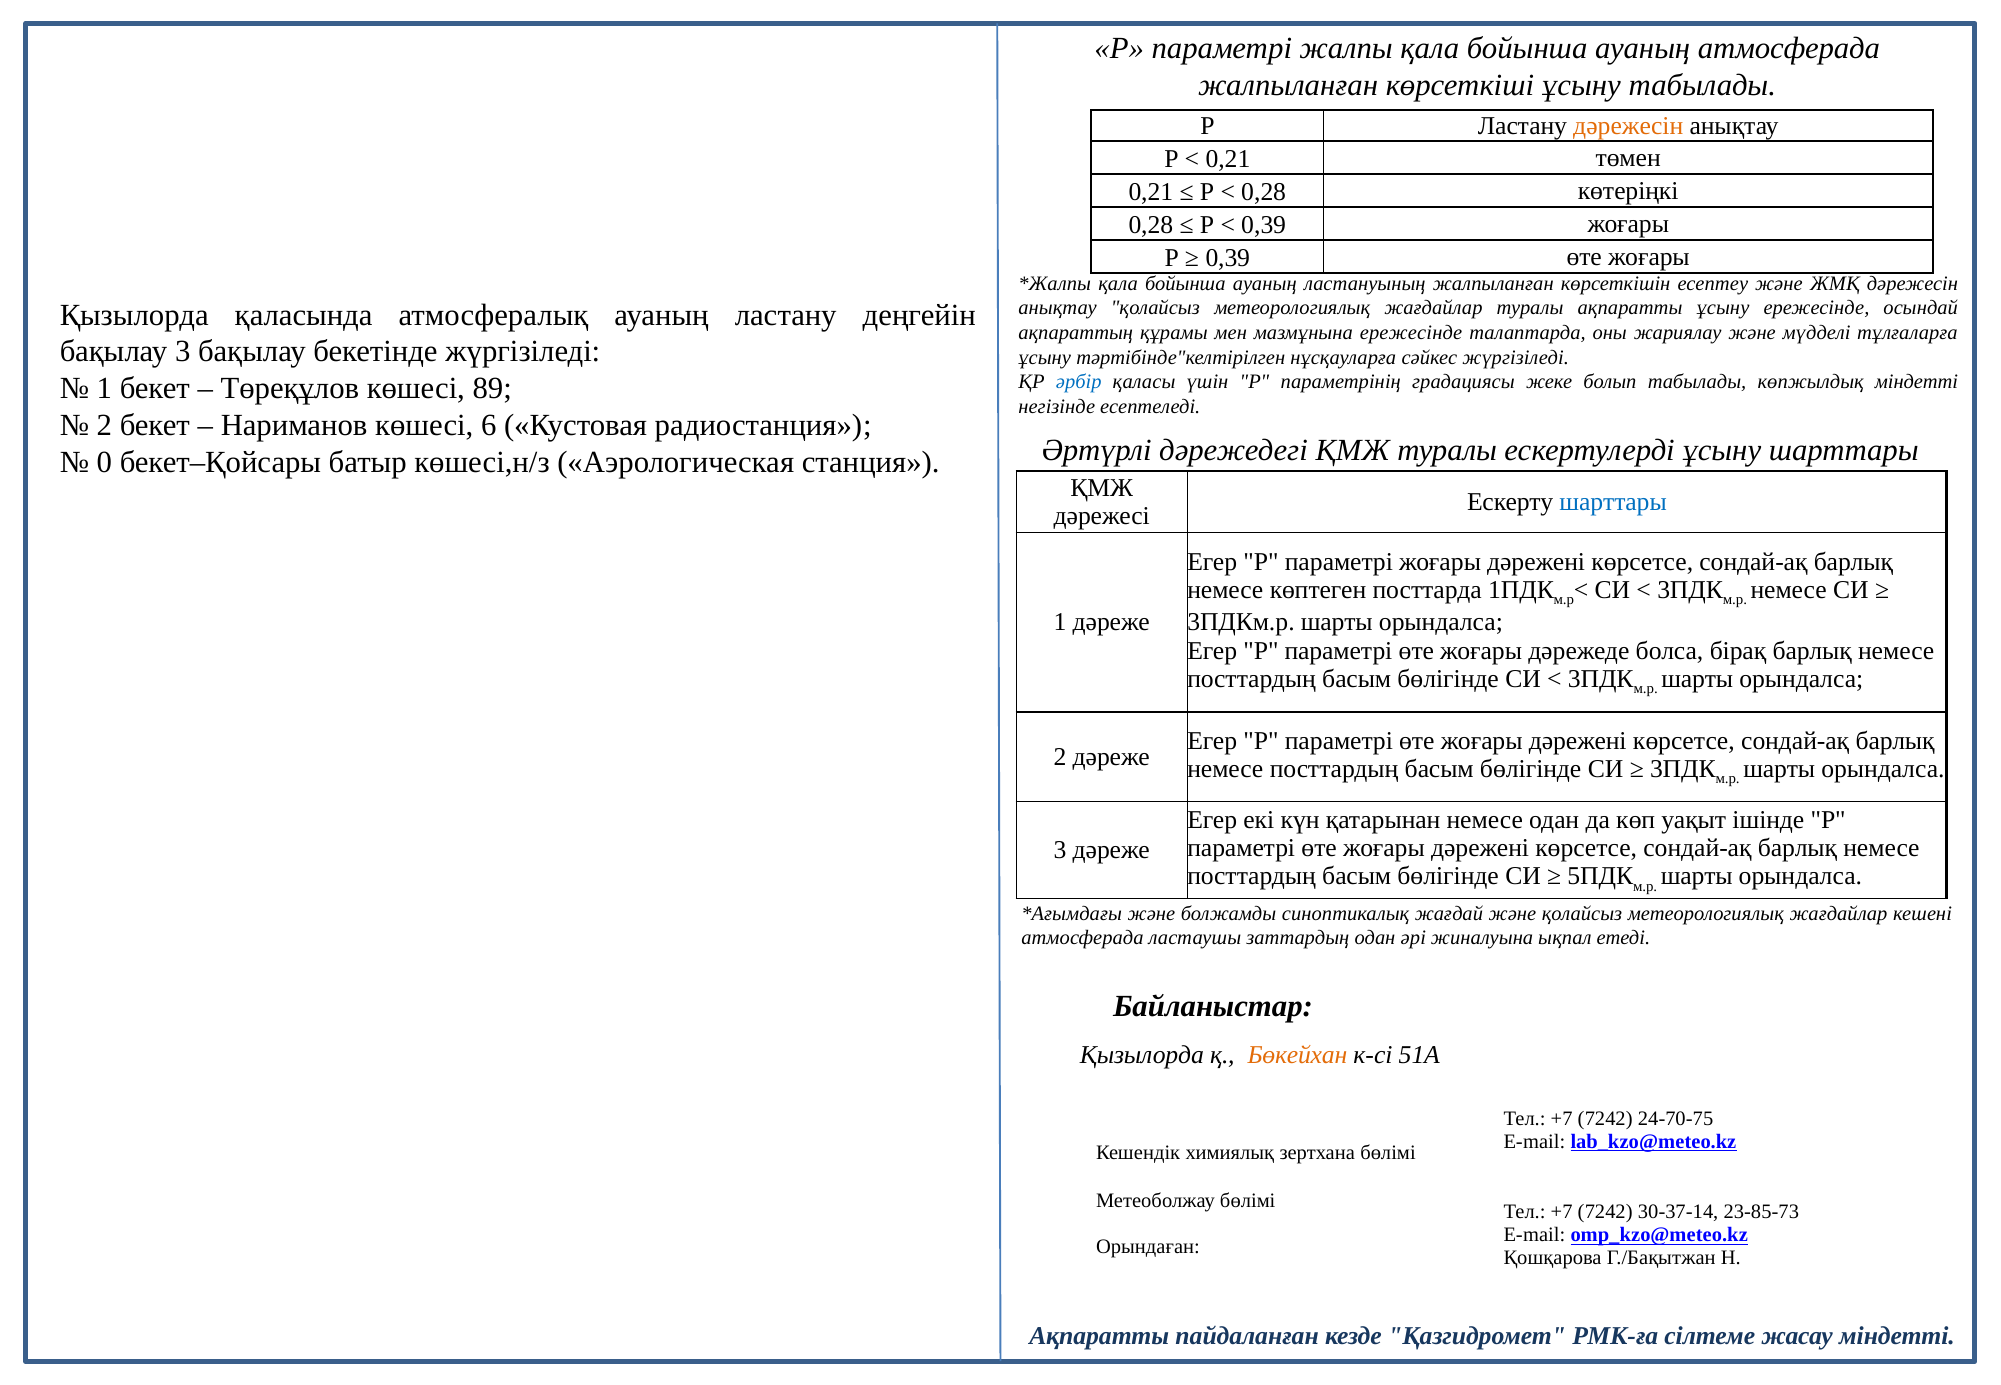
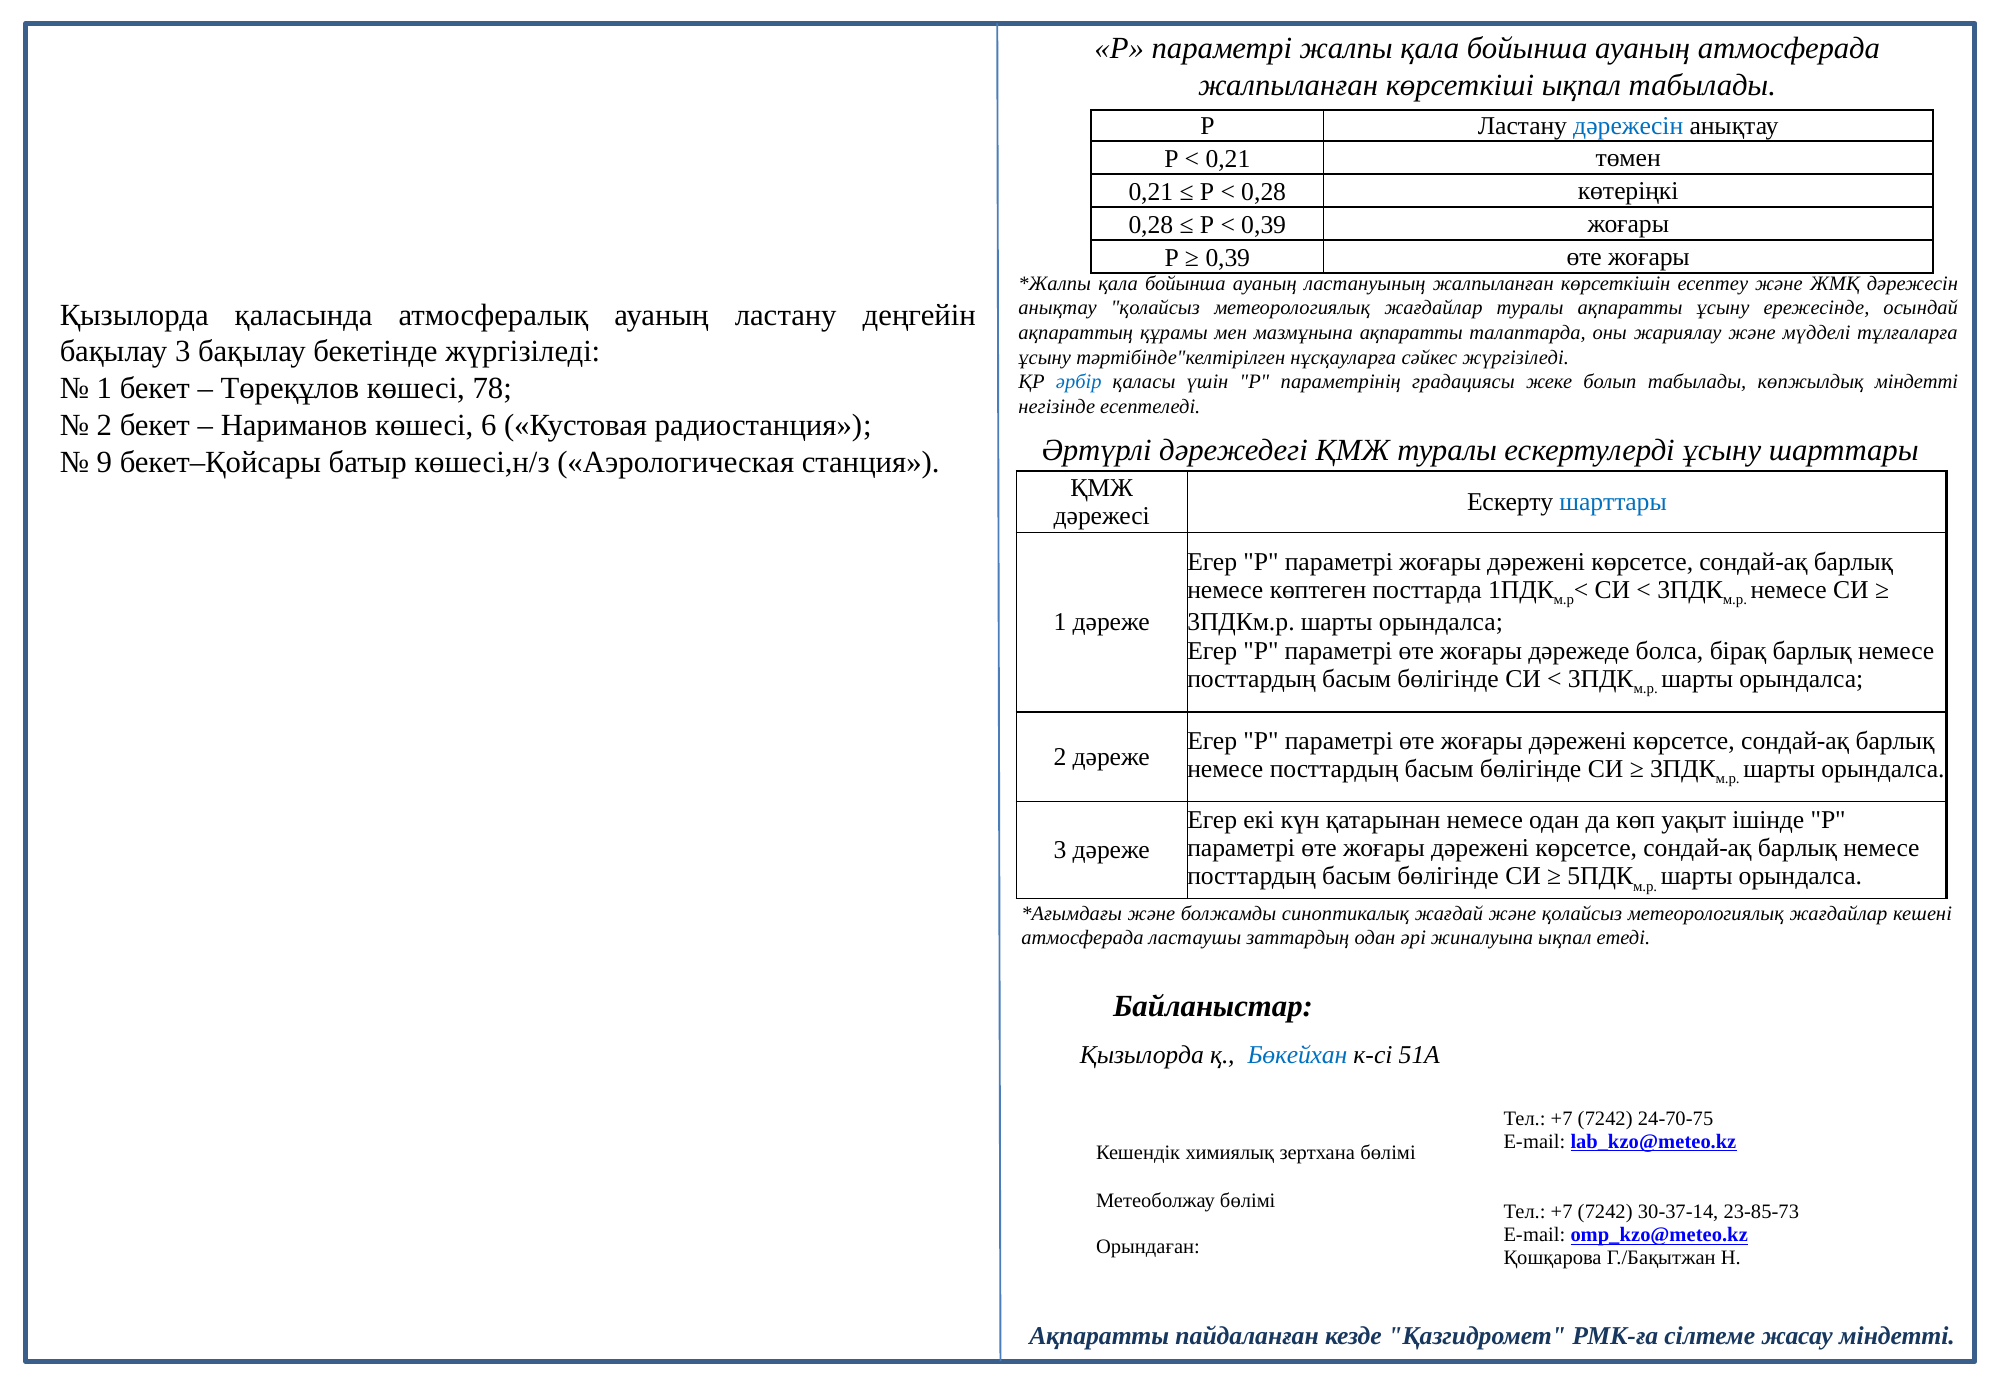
көрсеткіші ұсыну: ұсыну -> ықпал
дәрежесін at (1628, 126) colour: orange -> blue
мазмұнына ережесінде: ережесінде -> ақпаратты
89: 89 -> 78
0: 0 -> 9
Бөкейхан colour: orange -> blue
